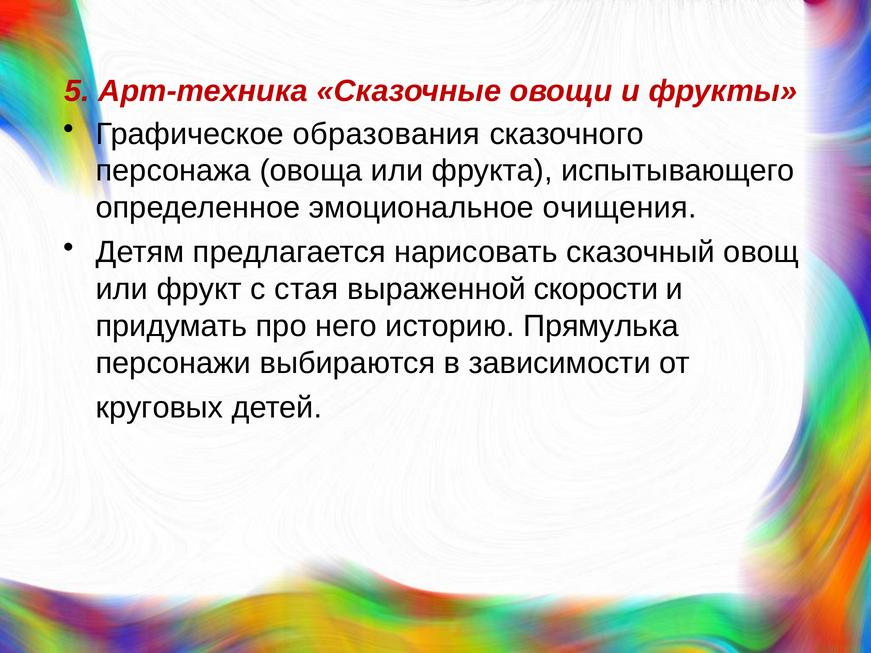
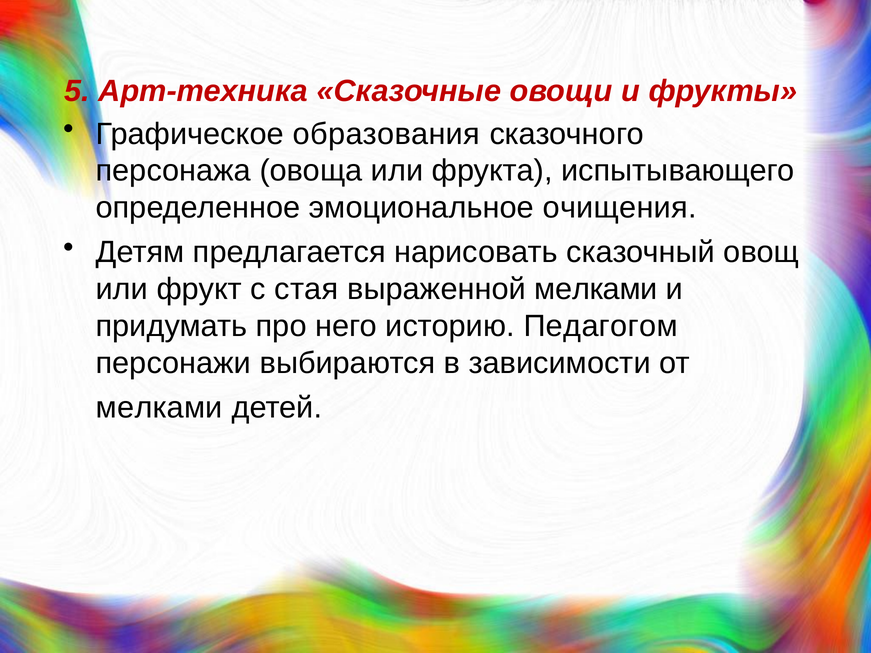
выраженной скорости: скорости -> мелками
Прямулька: Прямулька -> Педагогом
круговых at (159, 408): круговых -> мелками
